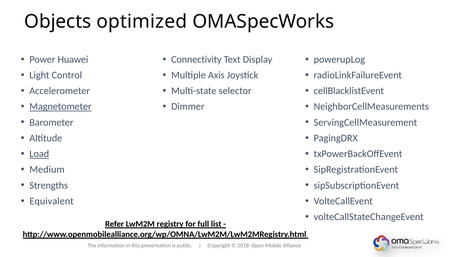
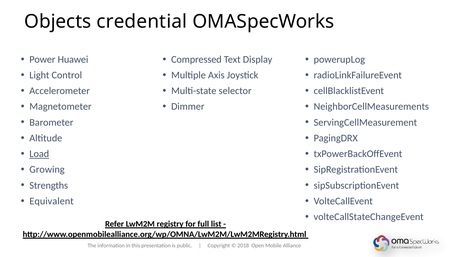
optimized: optimized -> credential
Connectivity: Connectivity -> Compressed
Magnetometer underline: present -> none
Medium: Medium -> Growing
